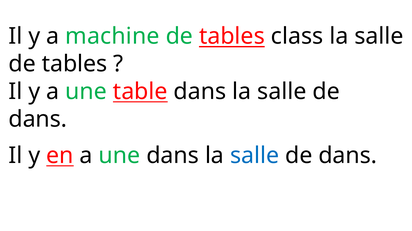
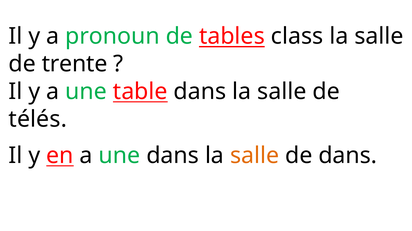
machine: machine -> pronoun
tables at (75, 64): tables -> trente
dans at (38, 120): dans -> télés
salle at (255, 156) colour: blue -> orange
